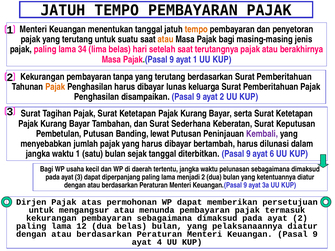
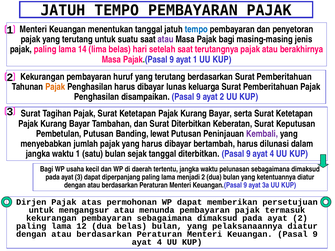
tempo at (196, 29) colour: orange -> blue
atau at (166, 39) colour: orange -> purple
34: 34 -> 14
tanpa: tanpa -> huruf
Surat Sederhana: Sederhana -> Diterbitkan
6 at (272, 154): 6 -> 4
